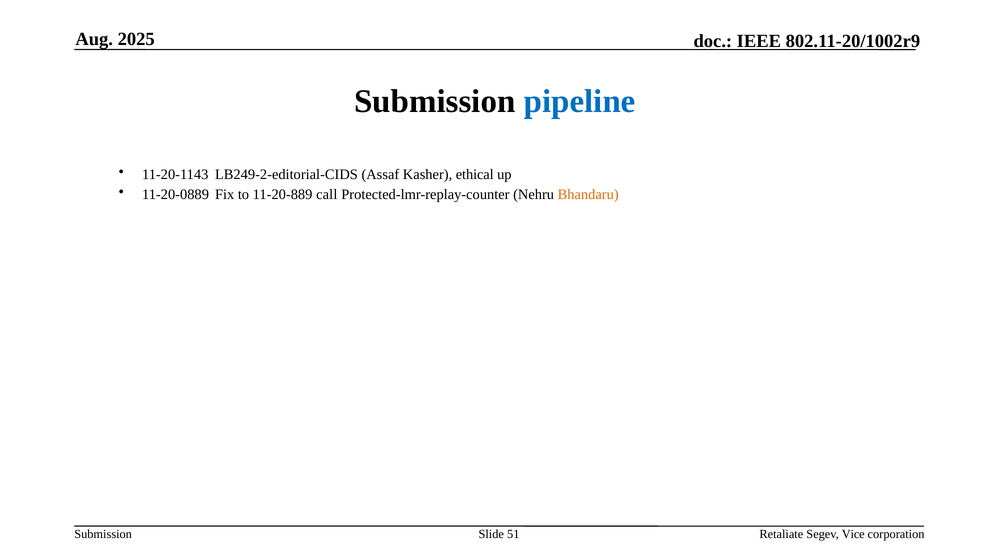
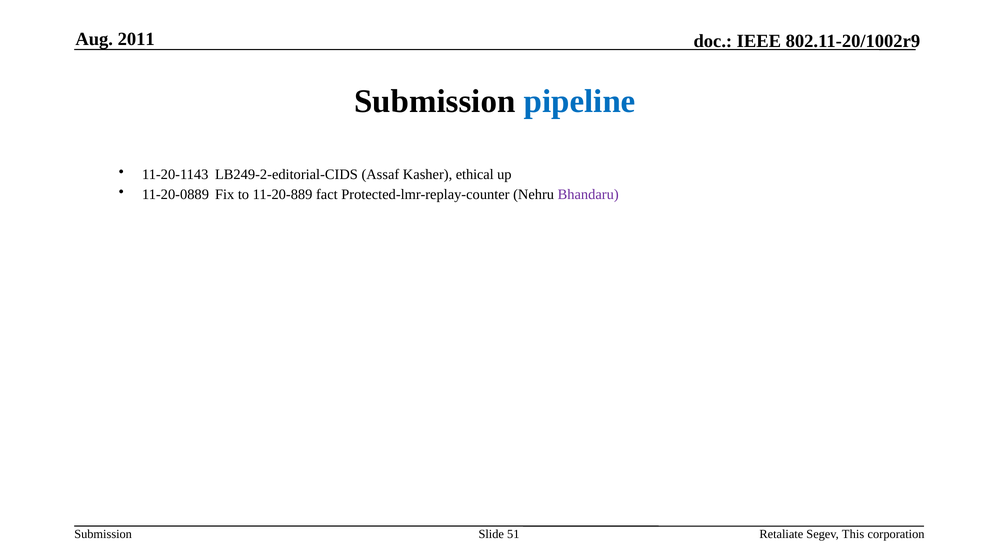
2025: 2025 -> 2011
call: call -> fact
Bhandaru colour: orange -> purple
Vice: Vice -> This
